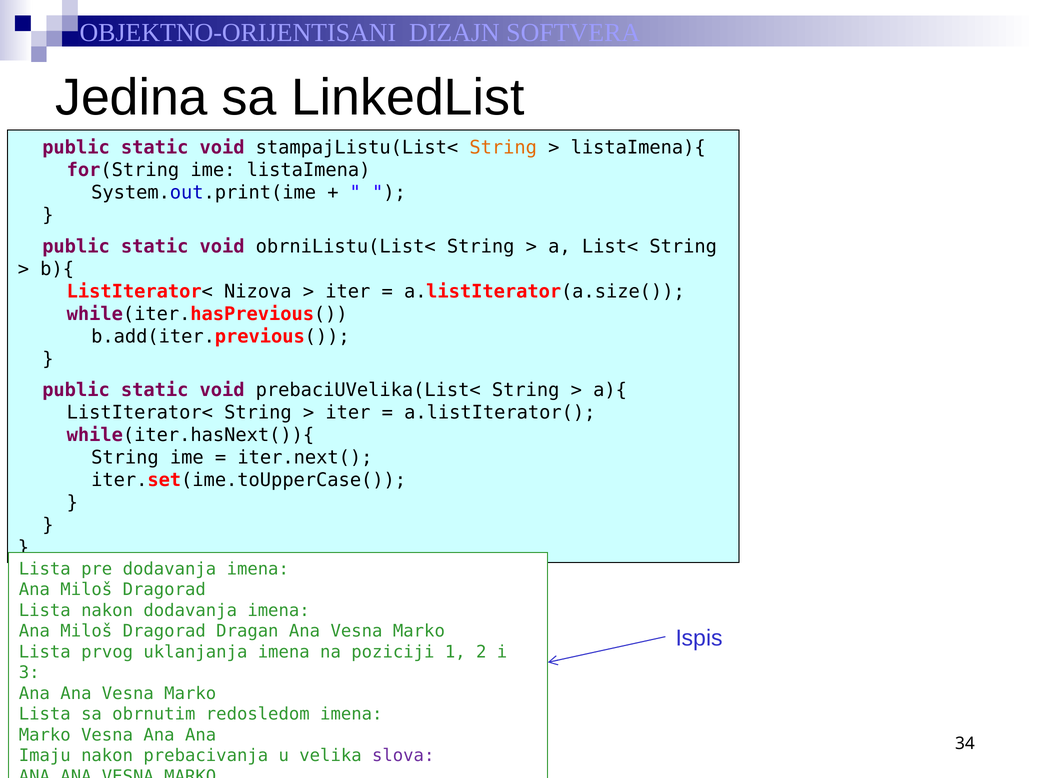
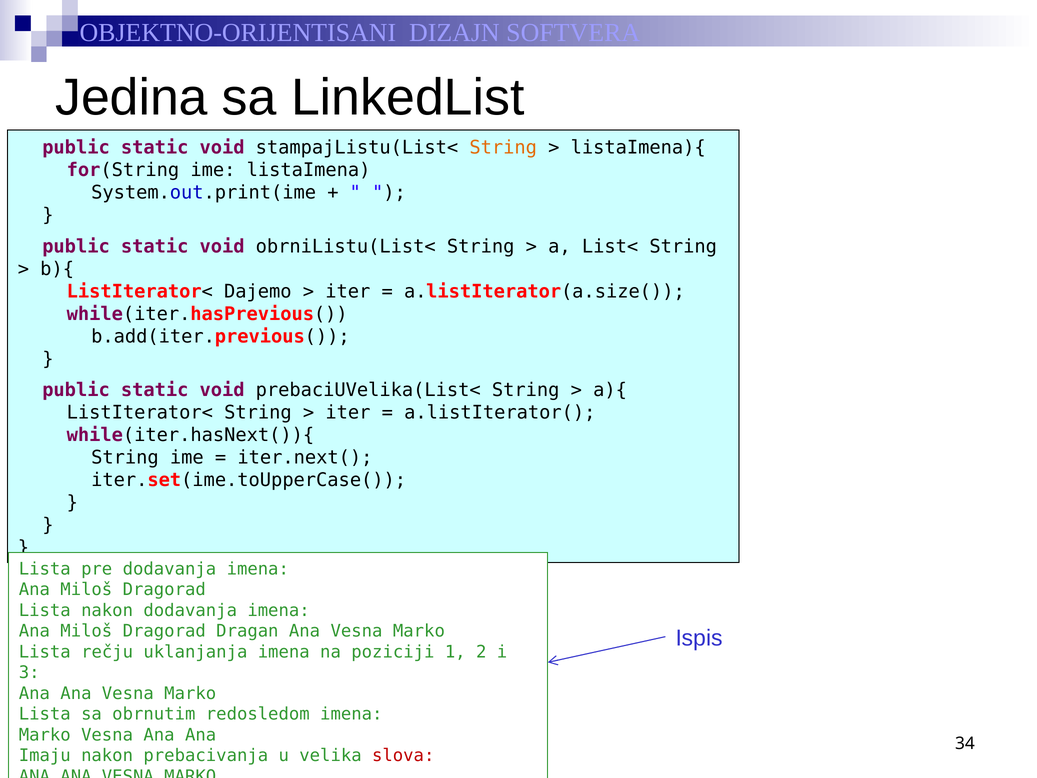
Nizova: Nizova -> Dajemo
prvog: prvog -> rečju
slova colour: purple -> red
